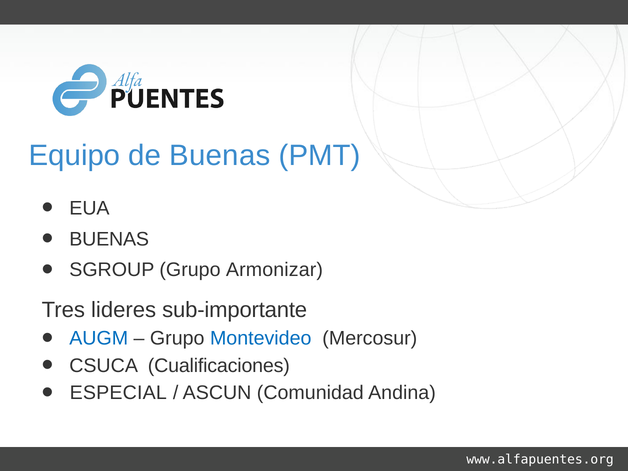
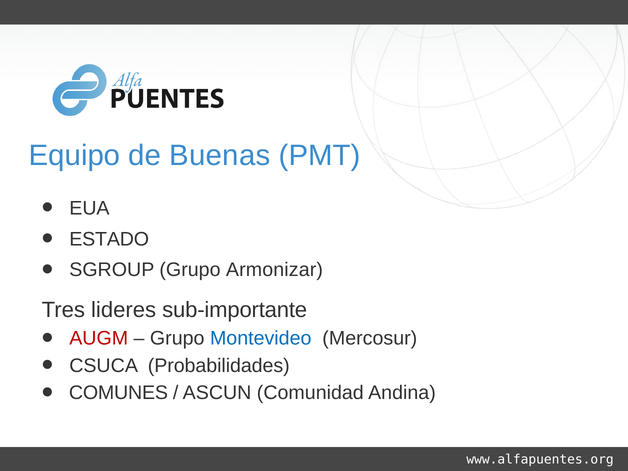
BUENAS at (109, 239): BUENAS -> ESTADO
AUGM colour: blue -> red
Cualificaciones: Cualificaciones -> Probabilidades
ESPECIAL: ESPECIAL -> COMUNES
